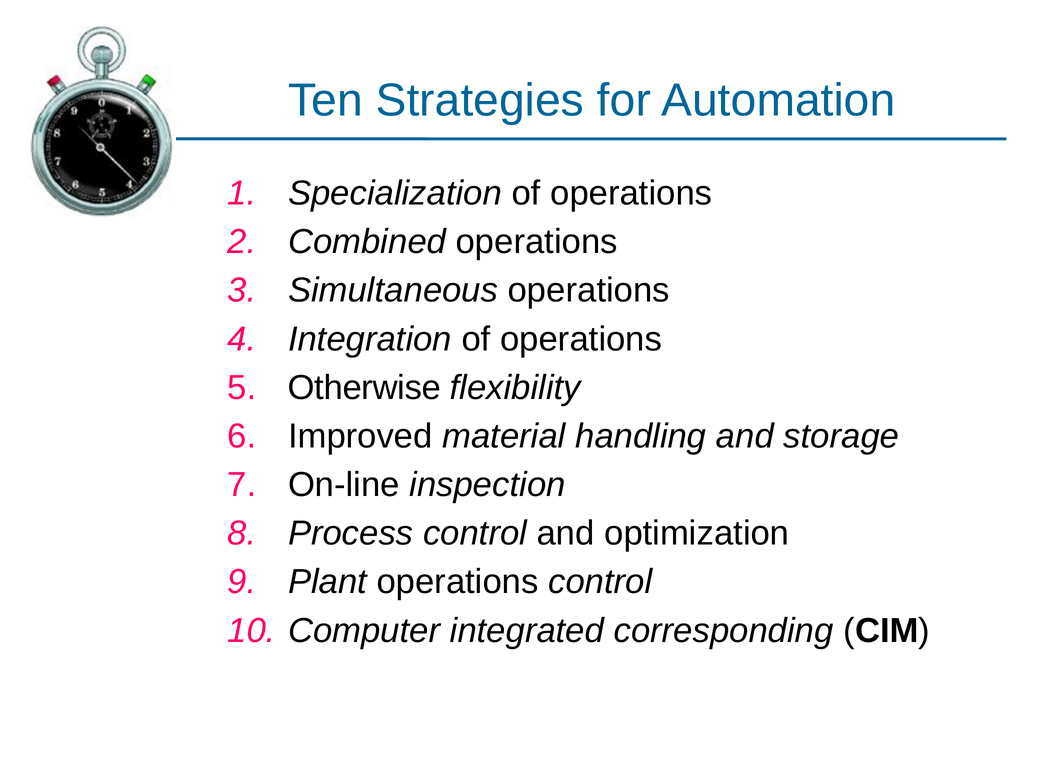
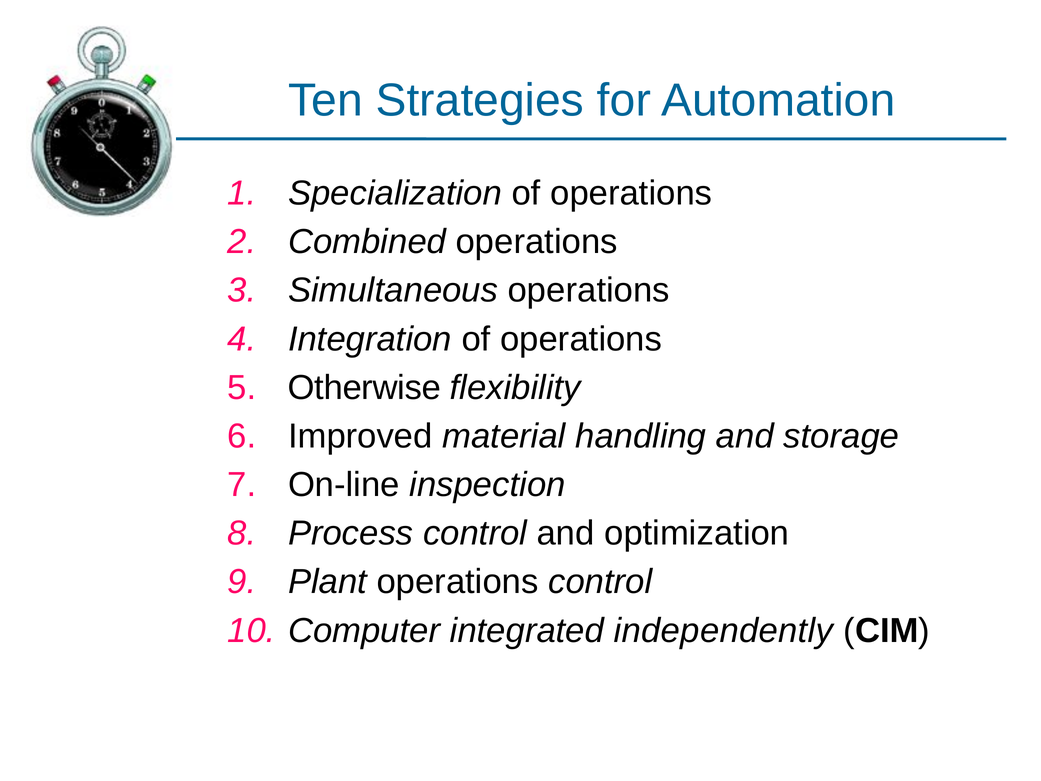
corresponding: corresponding -> independently
